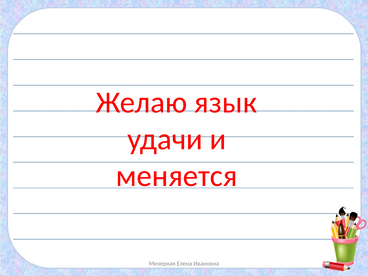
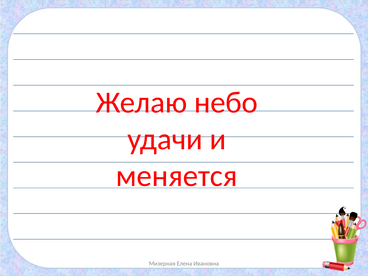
язык: язык -> небо
